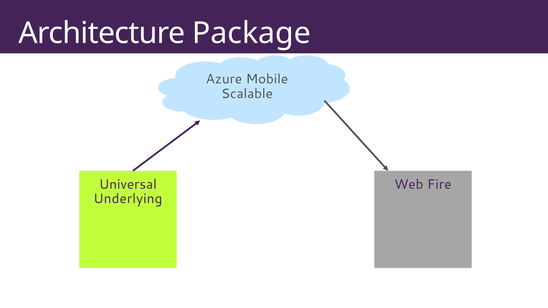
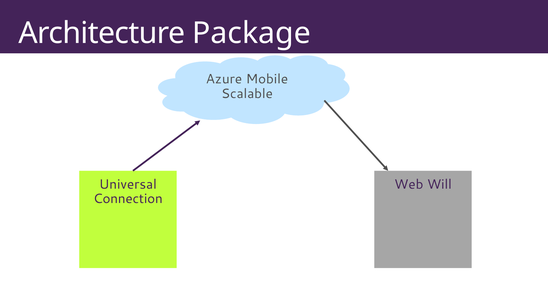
Fire: Fire -> Will
Underlying: Underlying -> Connection
